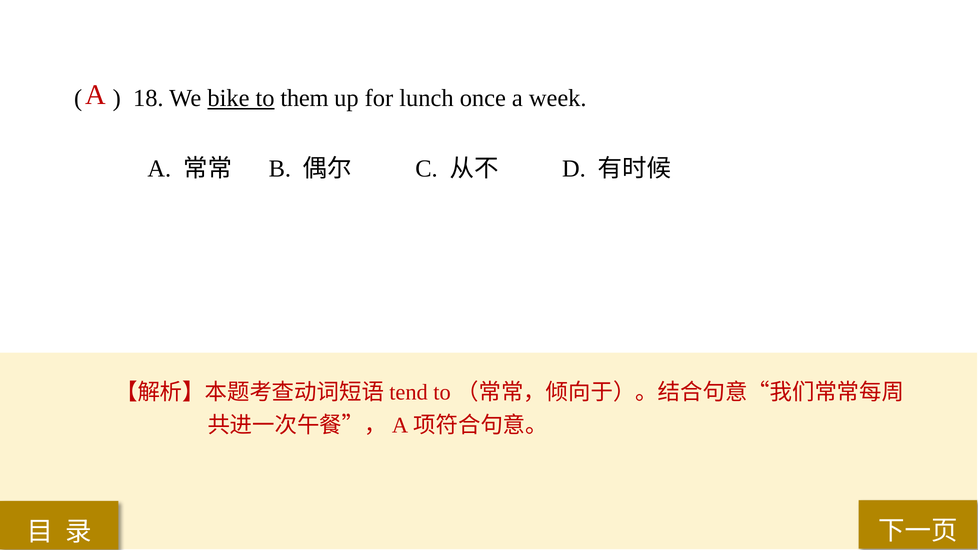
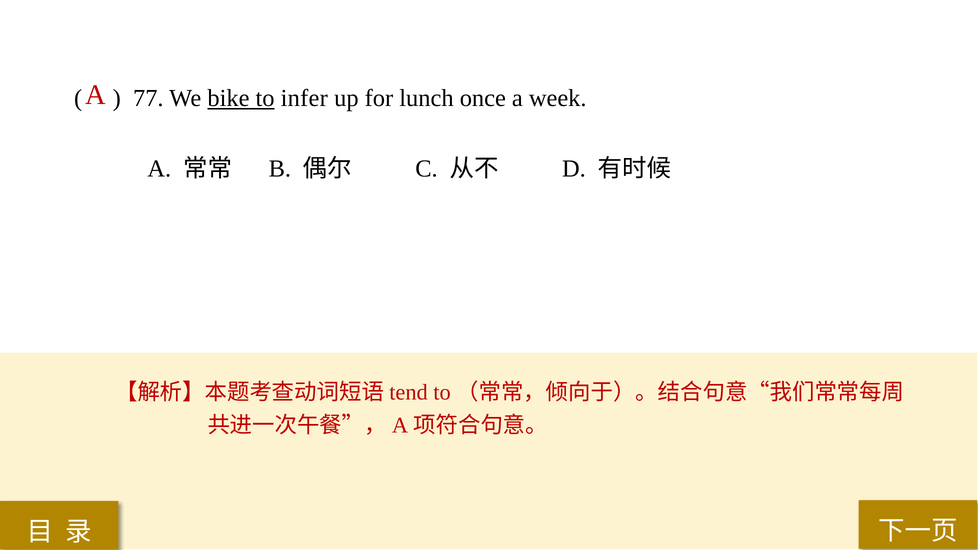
18: 18 -> 77
them: them -> infer
